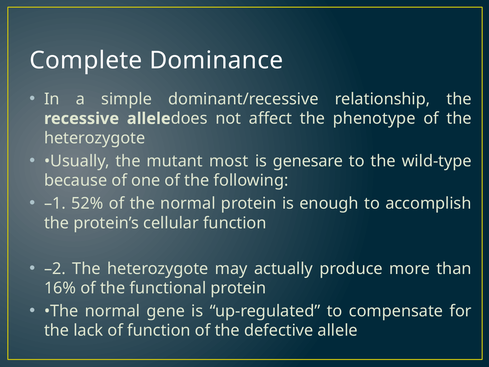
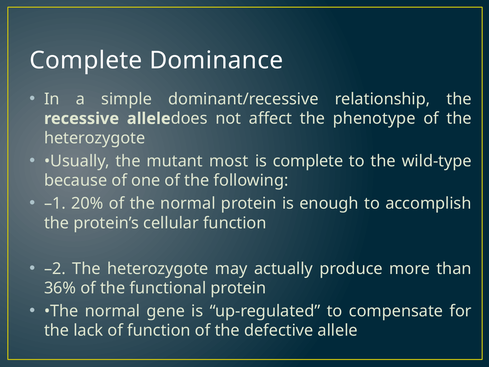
is genesare: genesare -> complete
52%: 52% -> 20%
16%: 16% -> 36%
